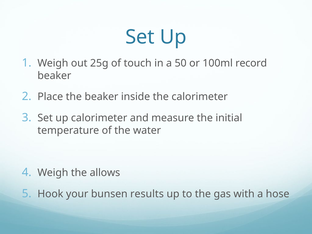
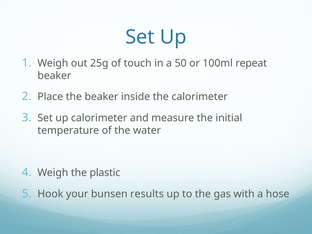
record: record -> repeat
allows: allows -> plastic
